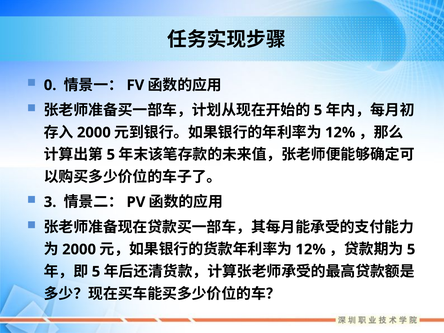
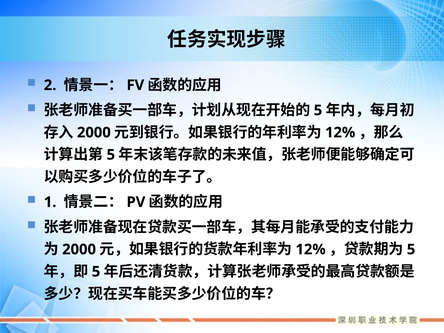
0: 0 -> 2
3: 3 -> 1
